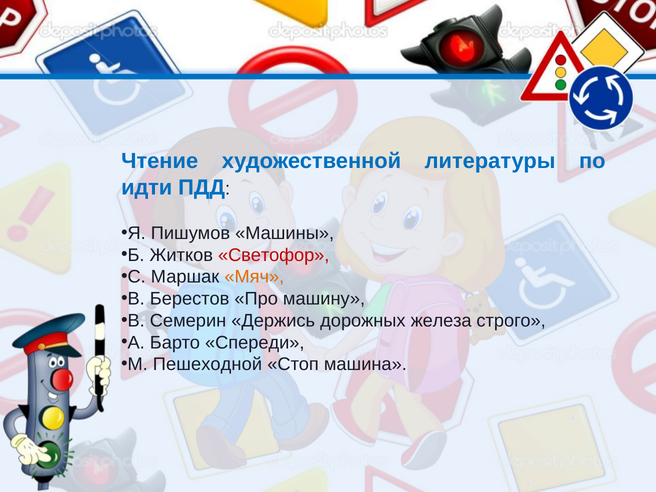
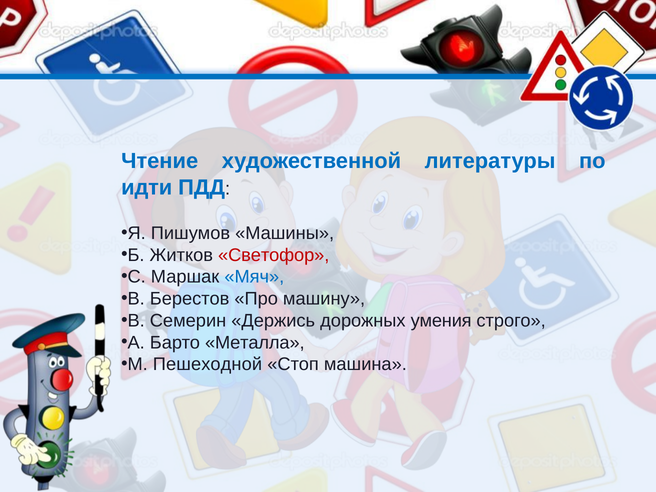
Мяч colour: orange -> blue
железа: железа -> умения
Спереди: Спереди -> Металла
